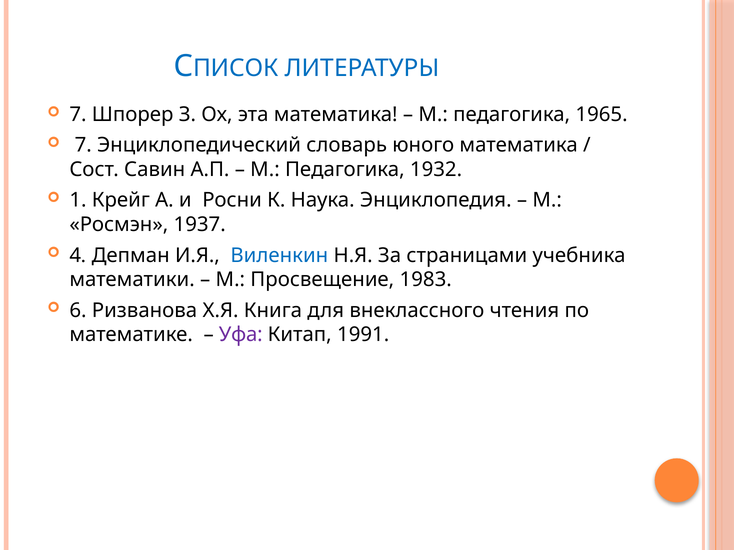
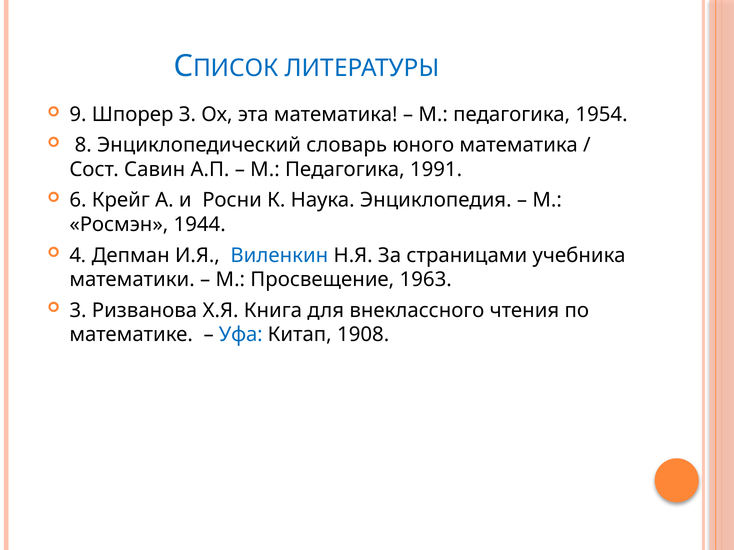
7 at (78, 115): 7 -> 9
1965: 1965 -> 1954
7 at (83, 145): 7 -> 8
1932: 1932 -> 1991
1: 1 -> 6
1937: 1937 -> 1944
1983: 1983 -> 1963
6: 6 -> 3
Уфа colour: purple -> blue
1991: 1991 -> 1908
